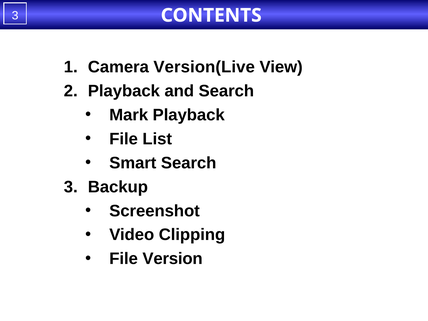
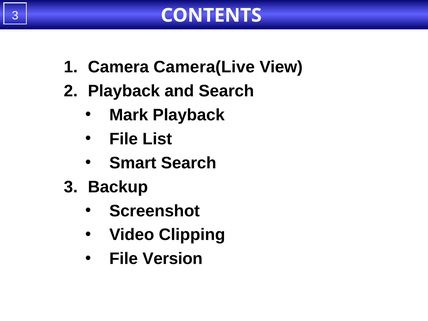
Version(Live: Version(Live -> Camera(Live
